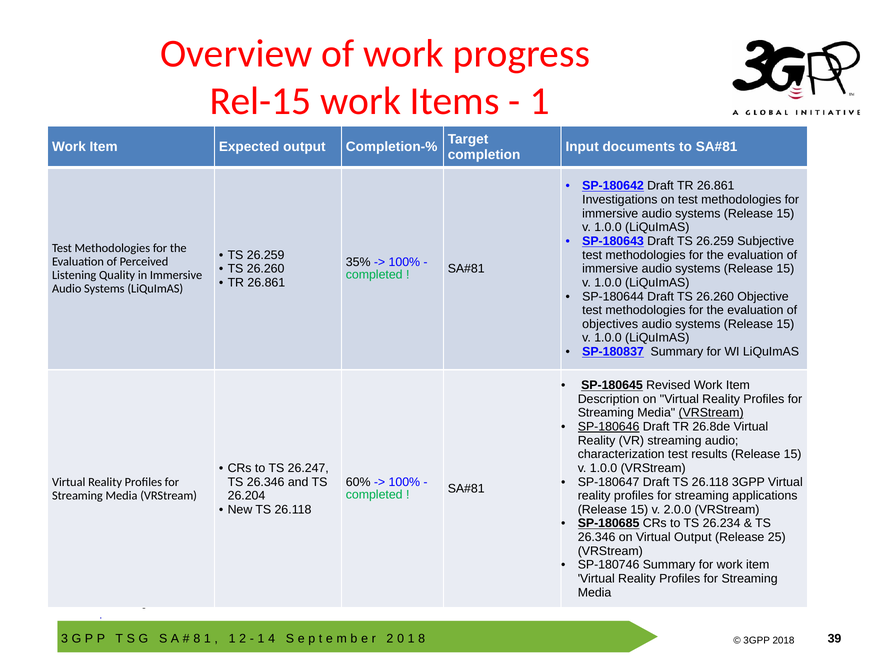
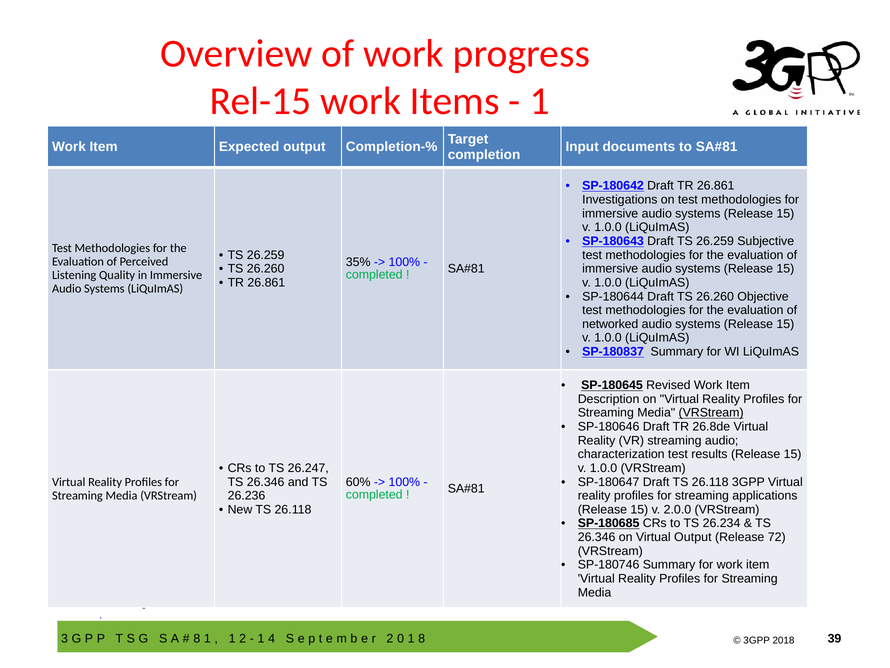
objectives: objectives -> networked
SP-180646 underline: present -> none
26.204: 26.204 -> 26.236
25: 25 -> 72
